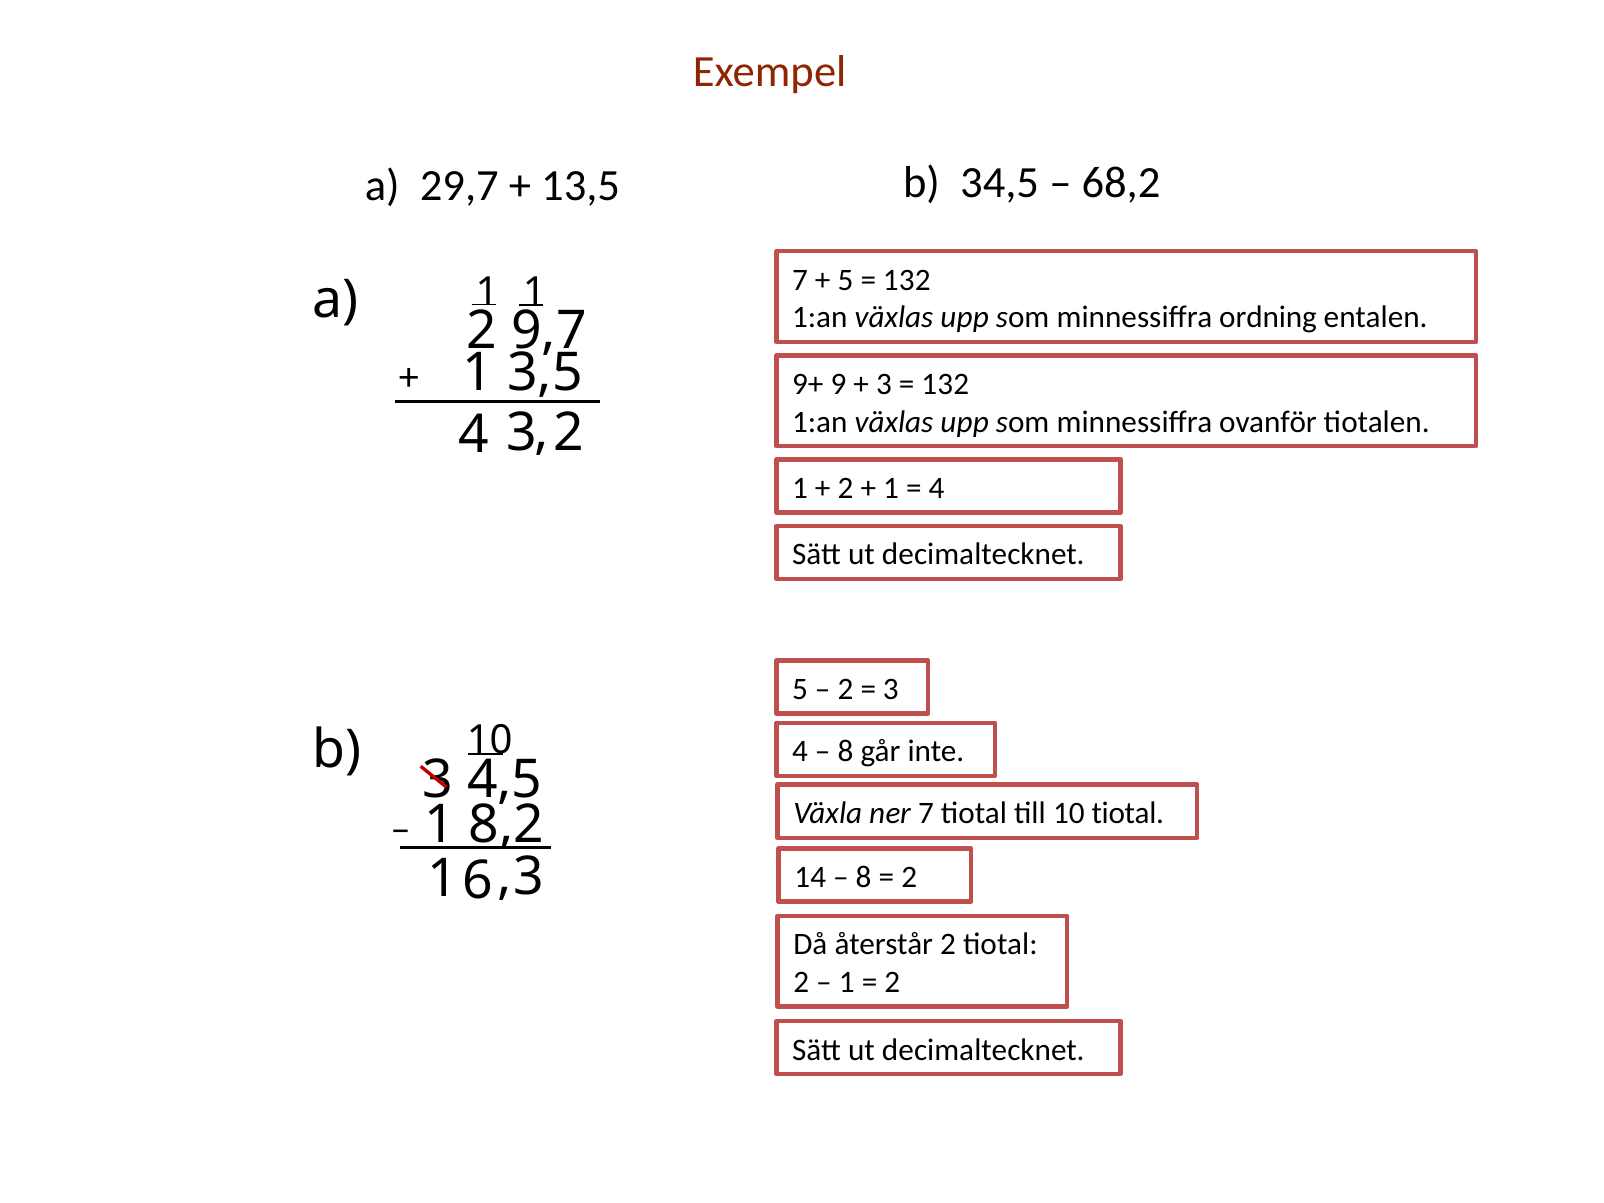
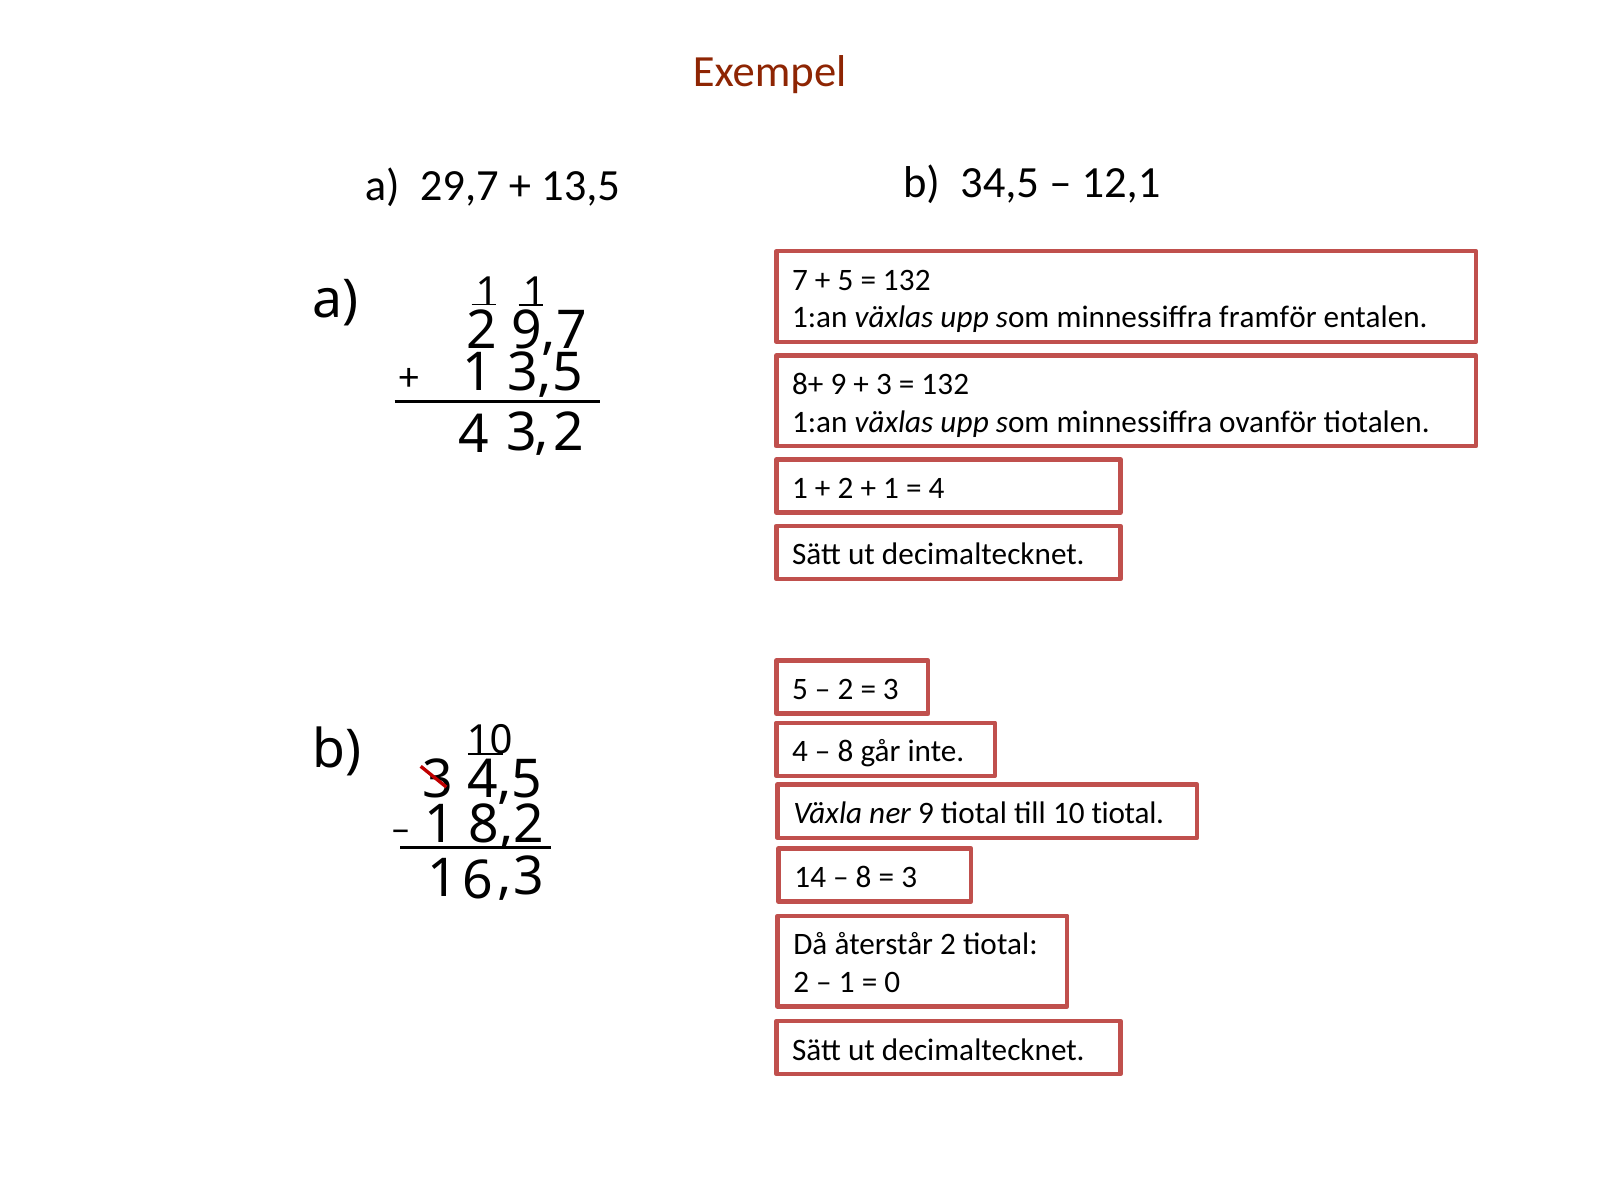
68,2: 68,2 -> 12,1
ordning: ordning -> framför
9+: 9+ -> 8+
ner 7: 7 -> 9
2 at (909, 877): 2 -> 3
2 at (892, 982): 2 -> 0
